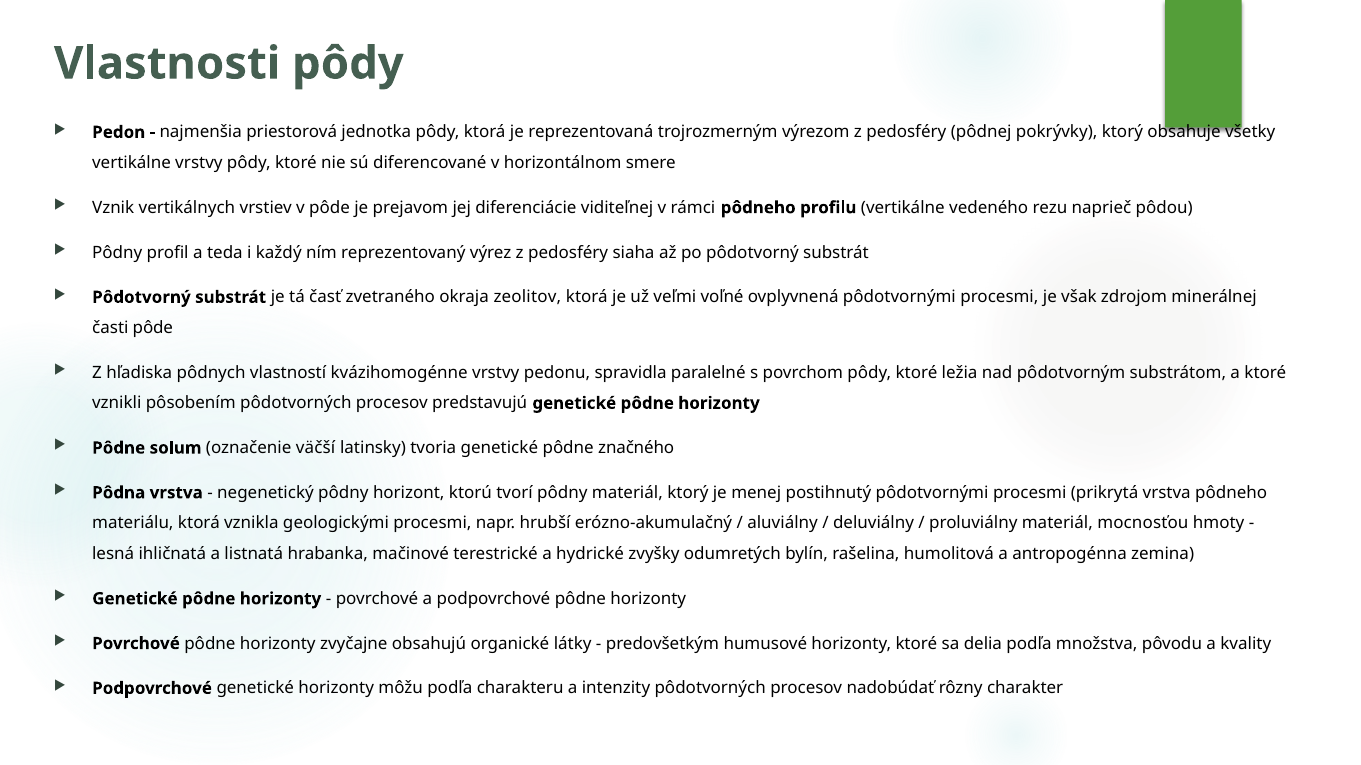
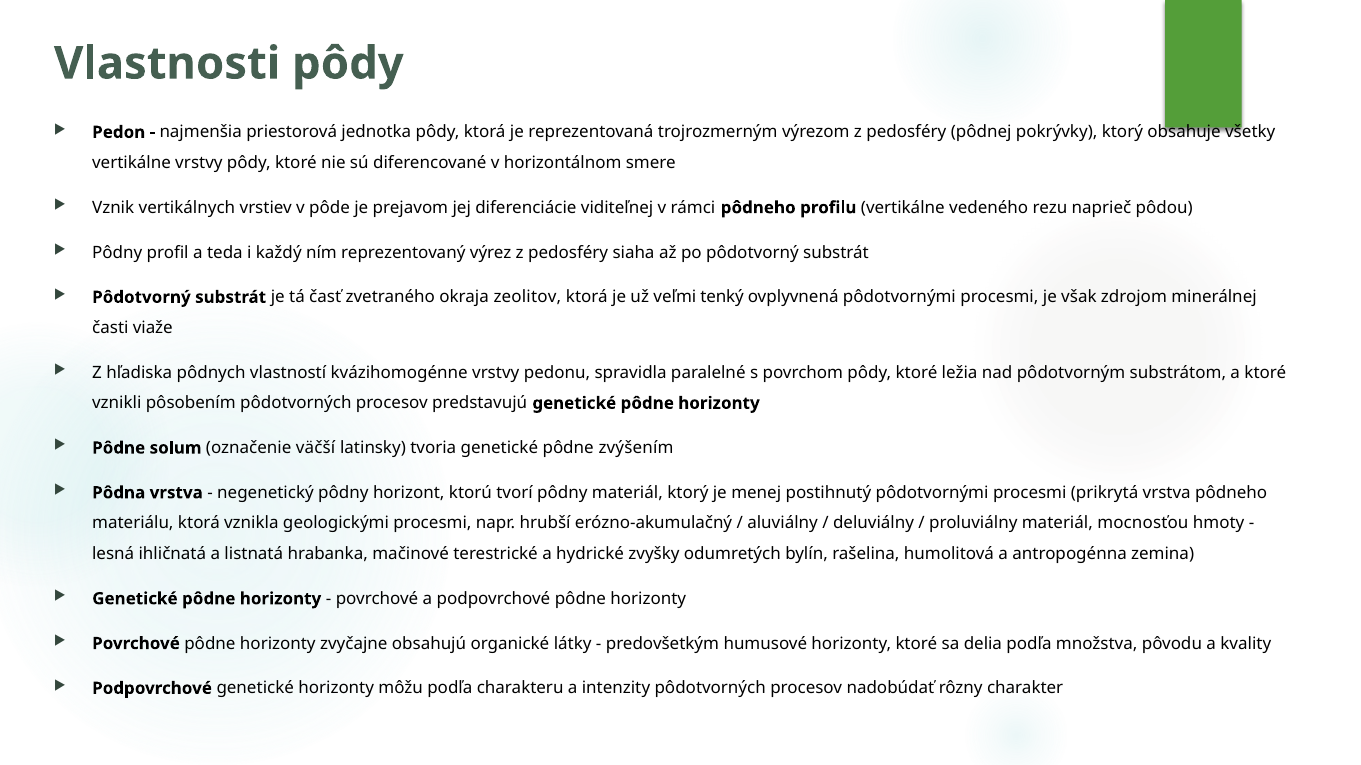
voľné: voľné -> tenký
časti pôde: pôde -> viaže
značného: značného -> zvýšením
